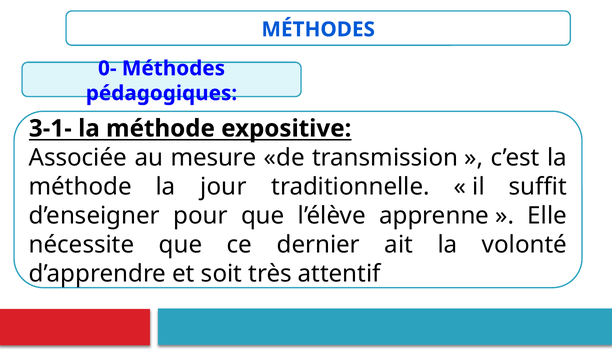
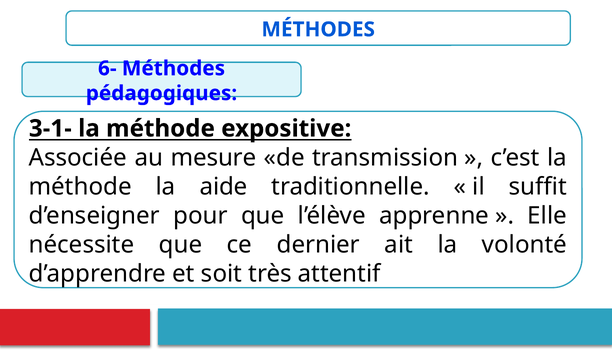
0-: 0- -> 6-
jour: jour -> aide
